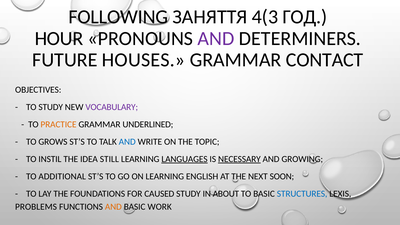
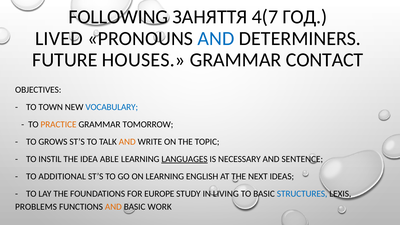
4(3: 4(3 -> 4(7
HOUR: HOUR -> LIVED
AND at (216, 38) colour: purple -> blue
TO STUDY: STUDY -> TOWN
VOCABULARY colour: purple -> blue
UNDERLINED: UNDERLINED -> TOMORROW
AND at (127, 142) colour: blue -> orange
STILL: STILL -> ABLE
NECESSARY underline: present -> none
GROWING: GROWING -> SENTENCE
SOON: SOON -> IDEAS
CAUSED: CAUSED -> EUROPE
ABOUT: ABOUT -> LIVING
